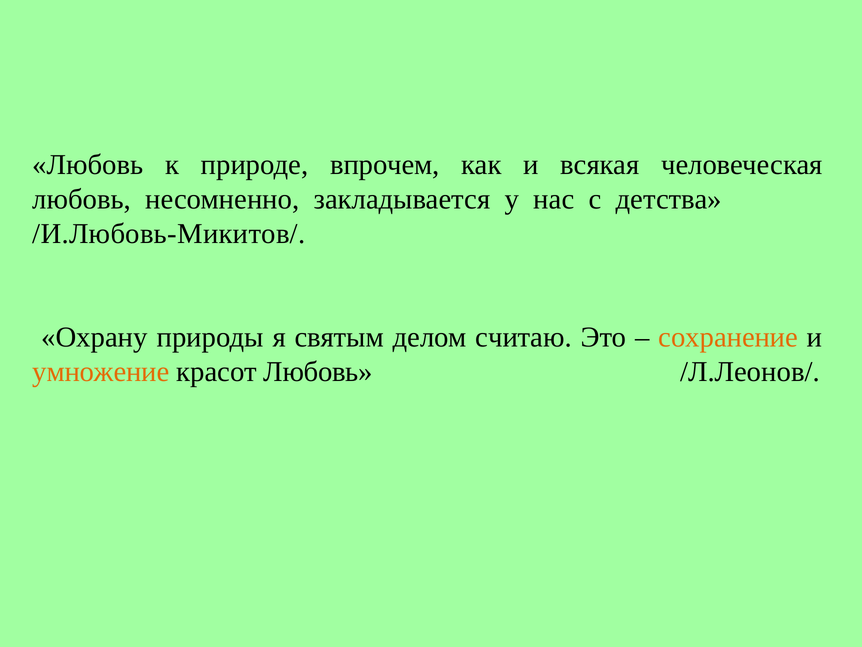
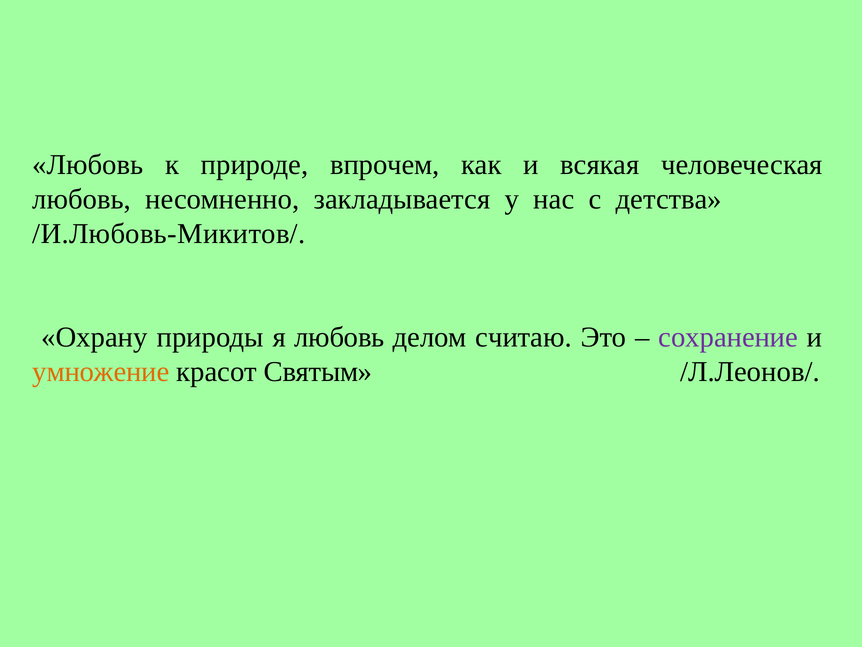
я святым: святым -> любовь
сохранение colour: orange -> purple
красот Любовь: Любовь -> Святым
